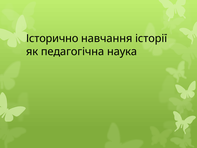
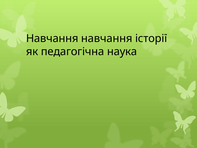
Історично at (52, 38): Історично -> Навчання
